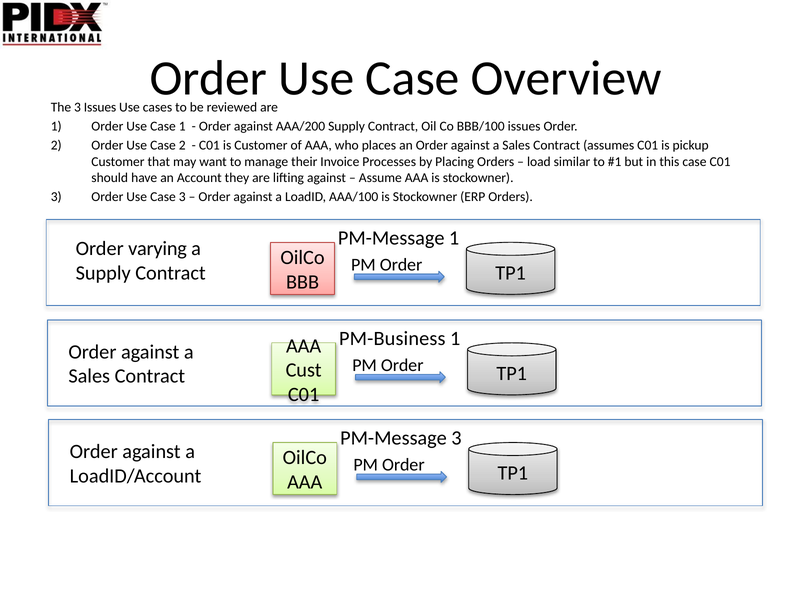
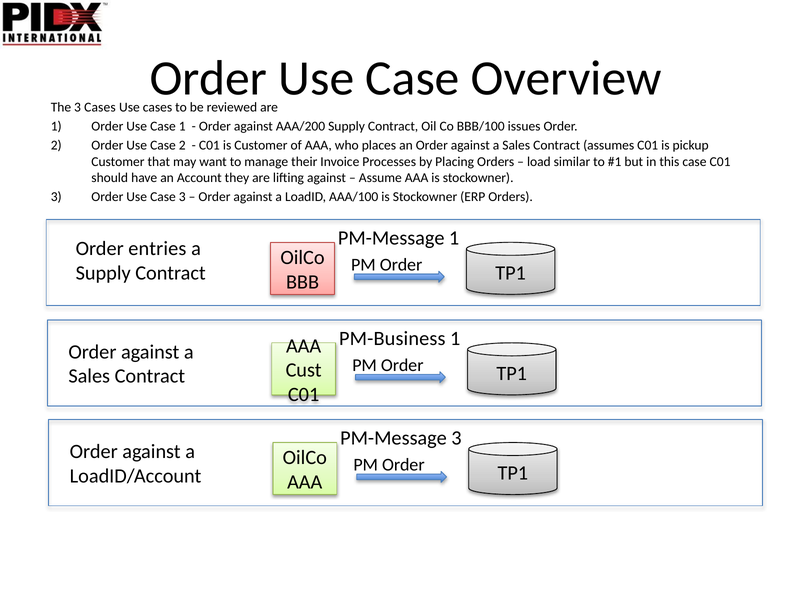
3 Issues: Issues -> Cases
varying: varying -> entries
